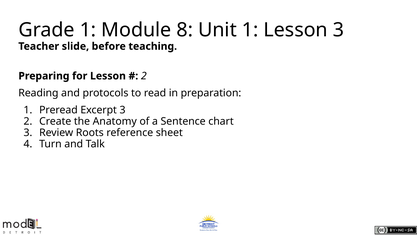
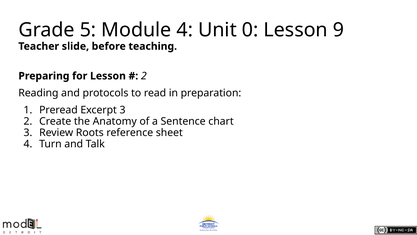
Grade 1: 1 -> 5
Module 8: 8 -> 4
Unit 1: 1 -> 0
Lesson 3: 3 -> 9
